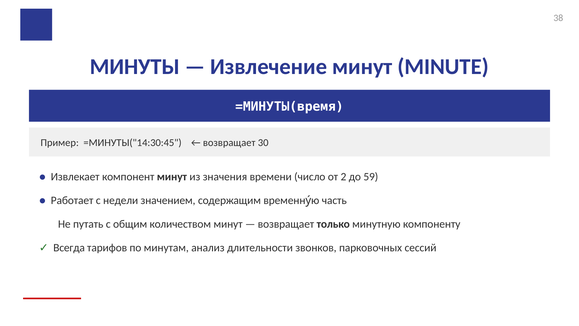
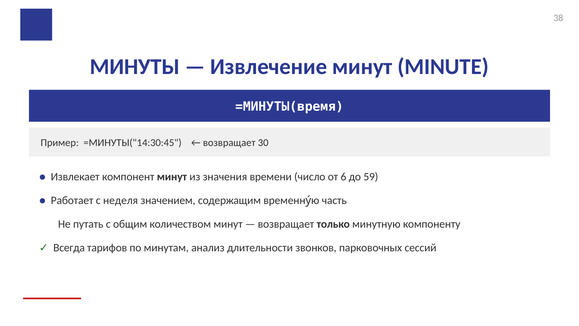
2: 2 -> 6
недели: недели -> неделя
